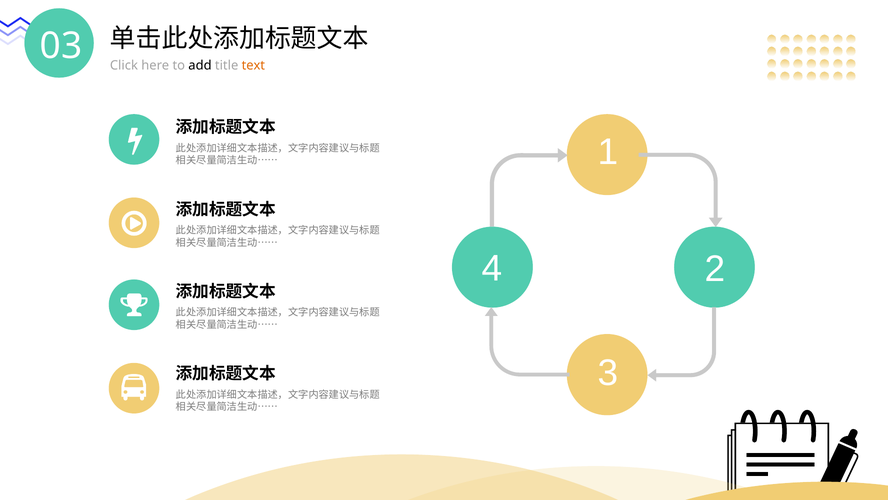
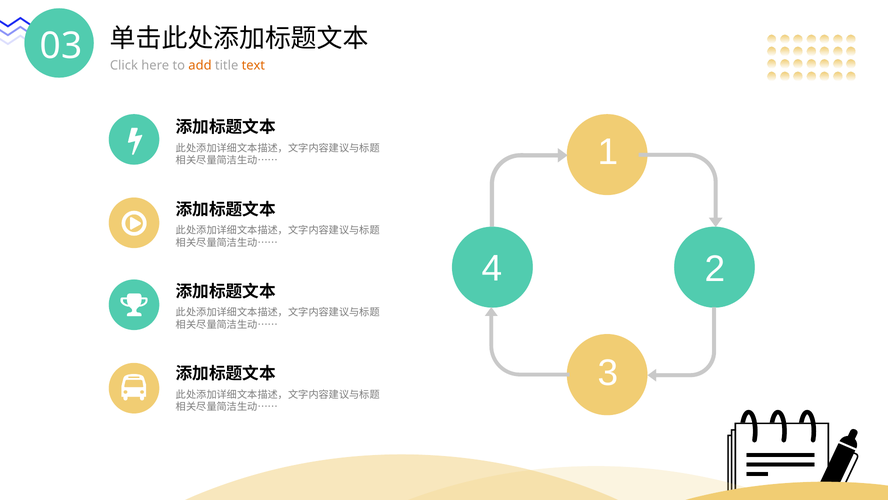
add colour: black -> orange
